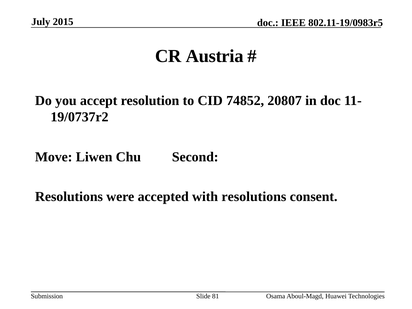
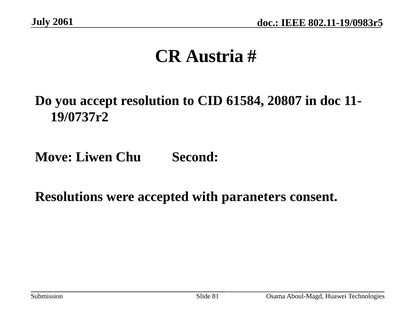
2015: 2015 -> 2061
74852: 74852 -> 61584
with resolutions: resolutions -> paraneters
